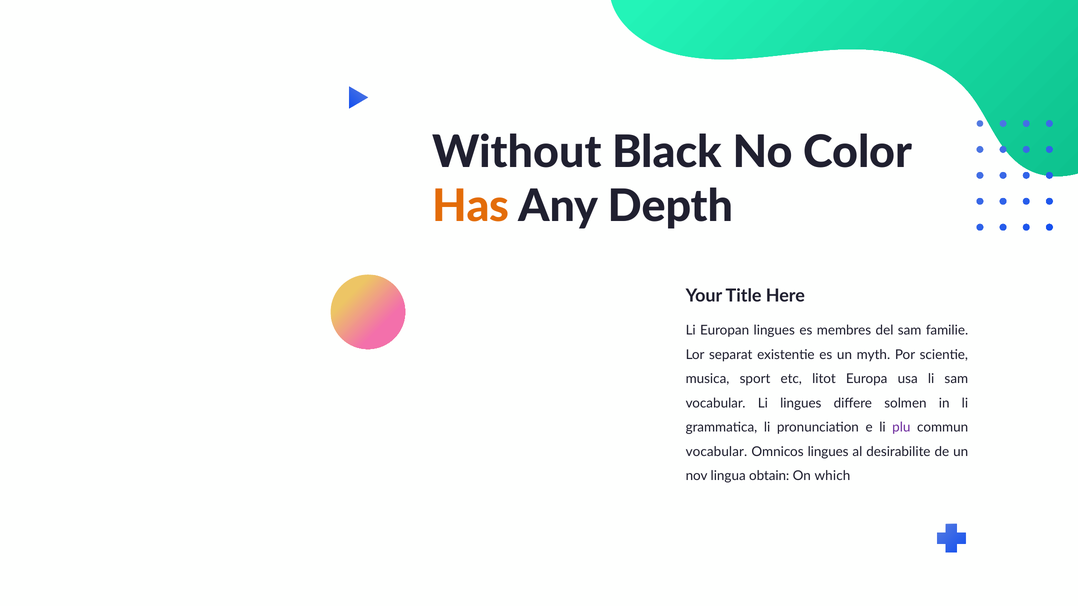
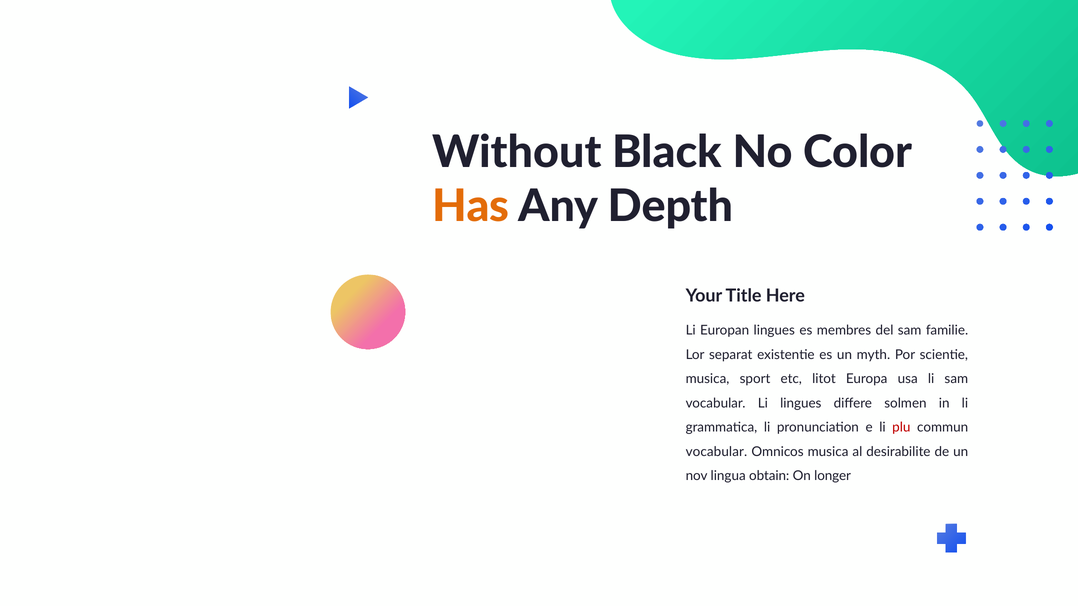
plu colour: purple -> red
Omnicos lingues: lingues -> musica
which: which -> longer
